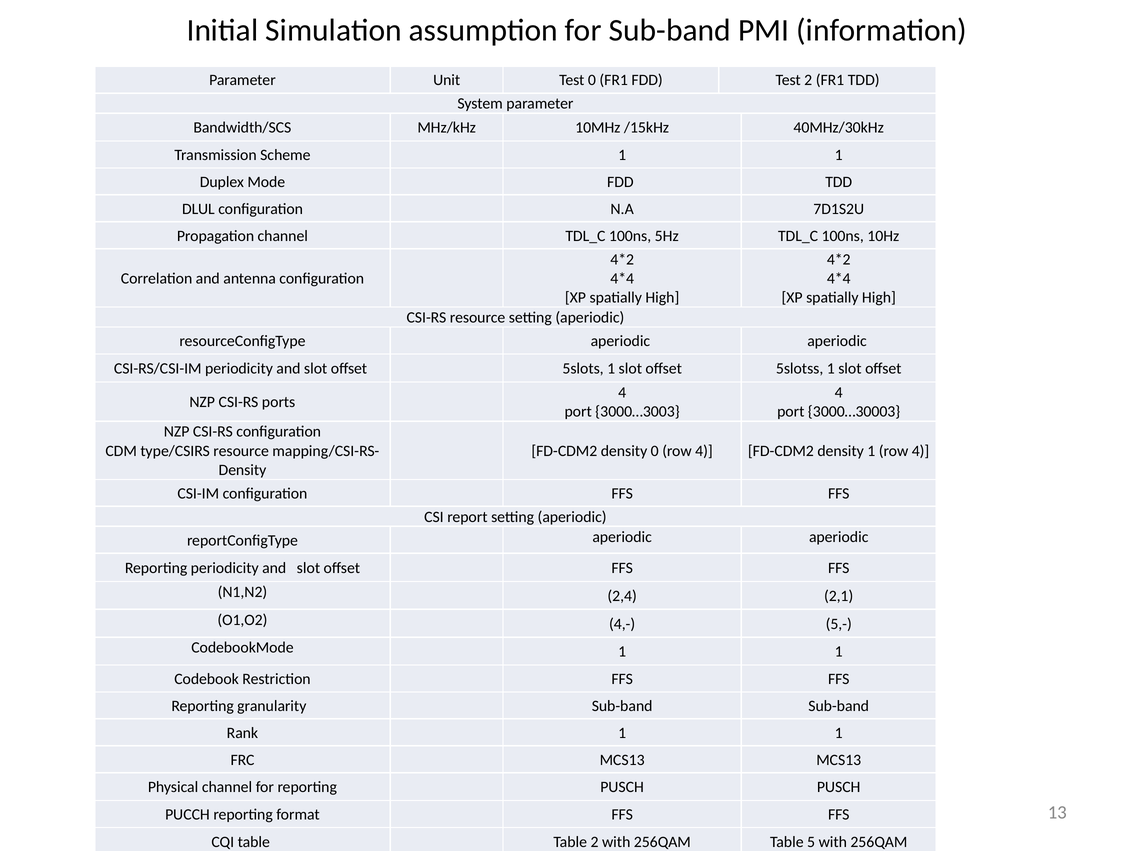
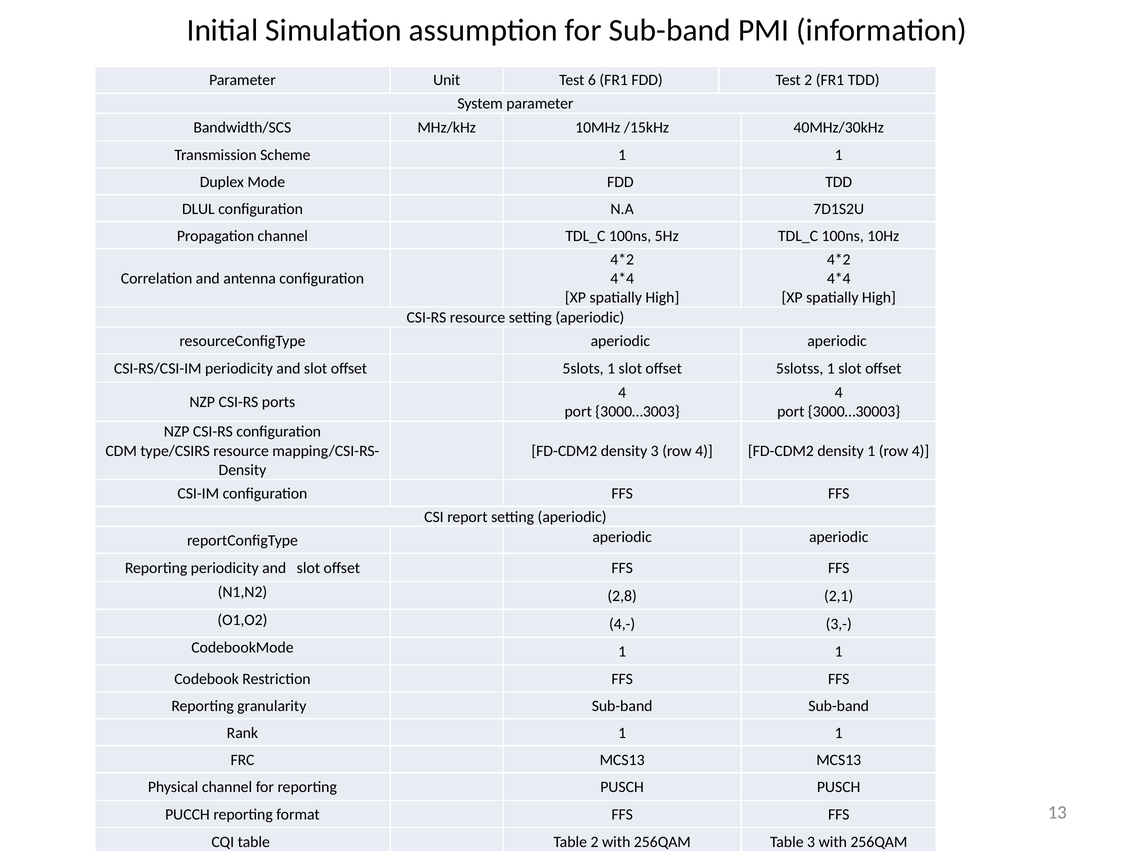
Test 0: 0 -> 6
density 0: 0 -> 3
2,4: 2,4 -> 2,8
5,-: 5,- -> 3,-
Table 5: 5 -> 3
